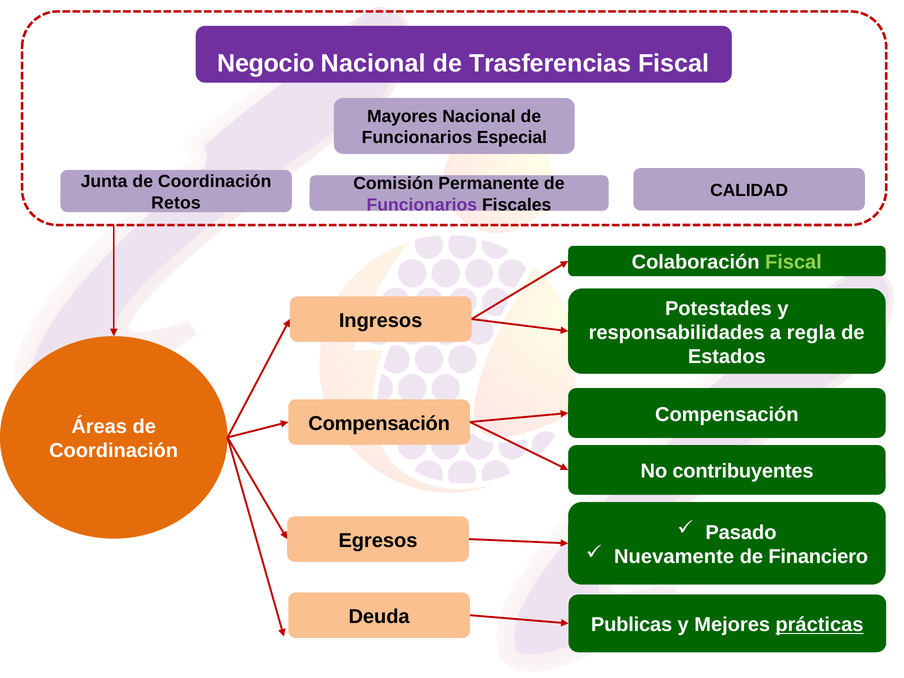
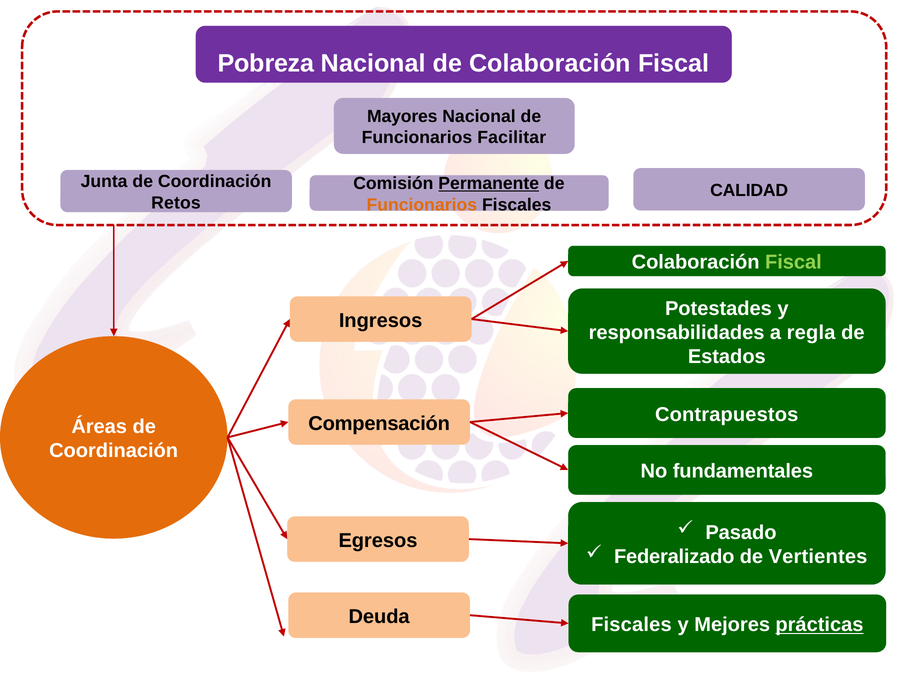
Negocio: Negocio -> Pobreza
de Trasferencias: Trasferencias -> Colaboración
Especial: Especial -> Facilitar
Permanente underline: none -> present
Funcionarios at (422, 205) colour: purple -> orange
Compensación at (727, 414): Compensación -> Contrapuestos
contribuyentes: contribuyentes -> fundamentales
Nuevamente: Nuevamente -> Federalizado
Financiero: Financiero -> Vertientes
Deuda Publicas: Publicas -> Fiscales
